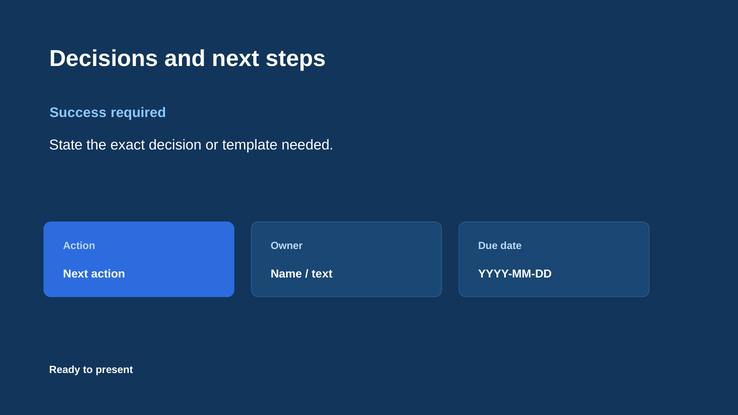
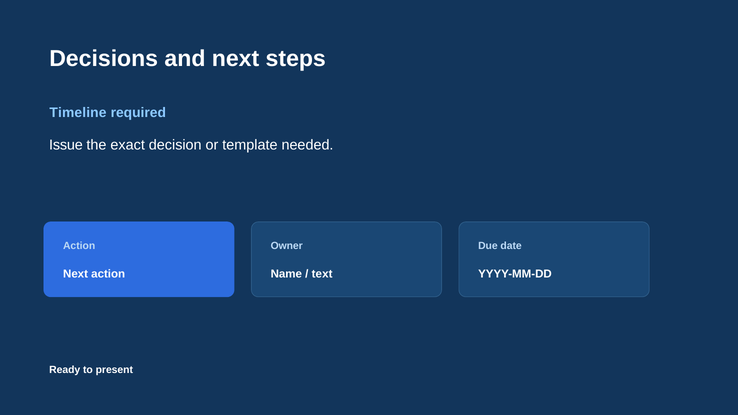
Success: Success -> Timeline
State: State -> Issue
